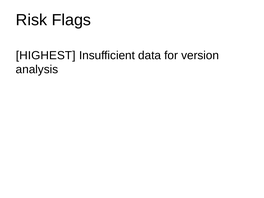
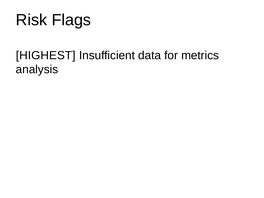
version: version -> metrics
